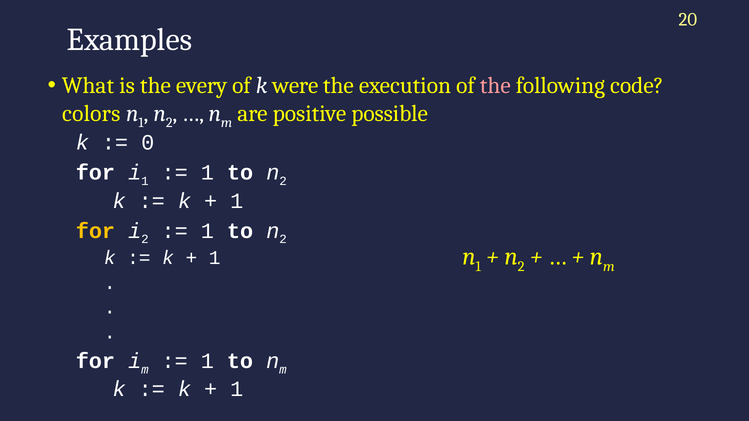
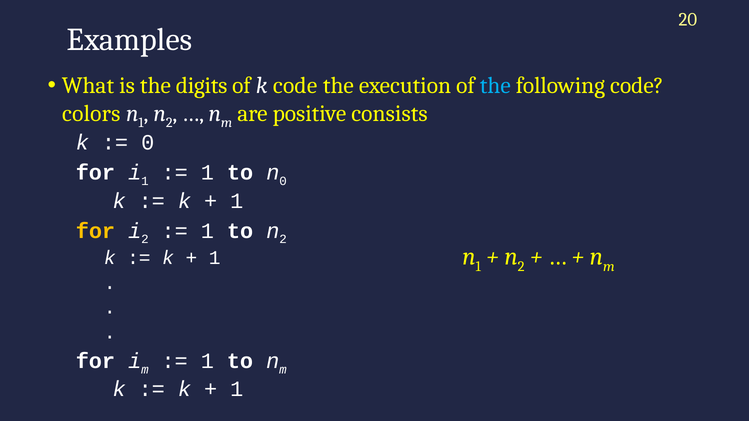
every: every -> digits
k were: were -> code
the at (495, 86) colour: pink -> light blue
possible: possible -> consists
2 at (283, 181): 2 -> 0
